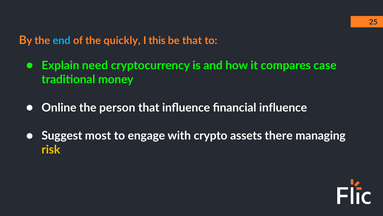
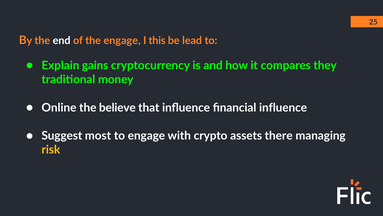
end colour: light blue -> white
the quickly: quickly -> engage
be that: that -> lead
need: need -> gains
case: case -> they
person: person -> believe
